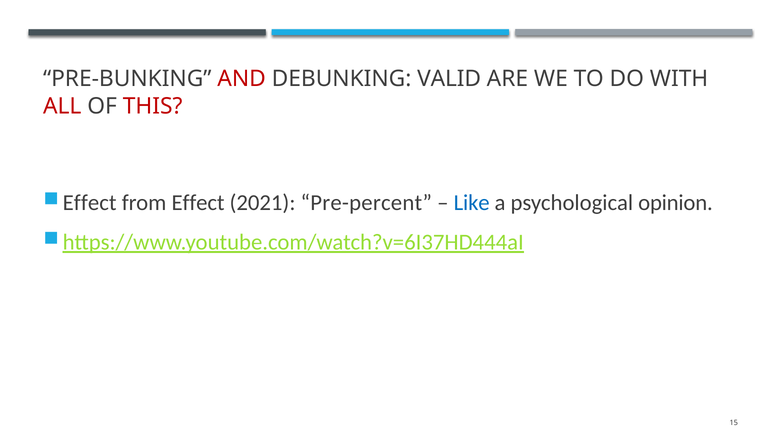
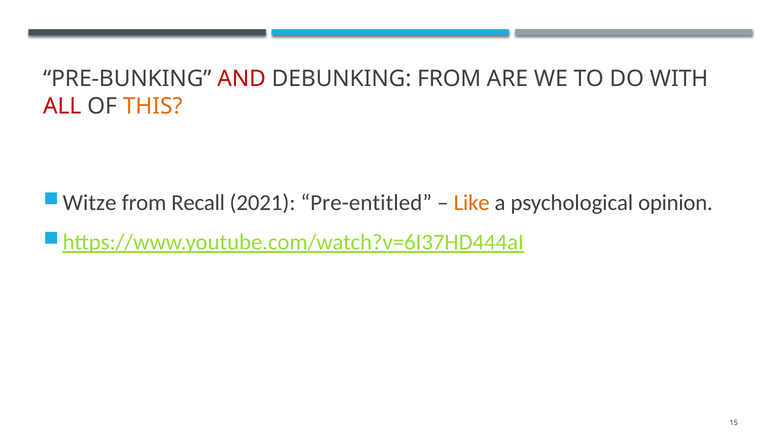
DEBUNKING VALID: VALID -> FROM
THIS colour: red -> orange
Effect at (90, 203): Effect -> Witze
from Effect: Effect -> Recall
Pre-percent: Pre-percent -> Pre-entitled
Like colour: blue -> orange
